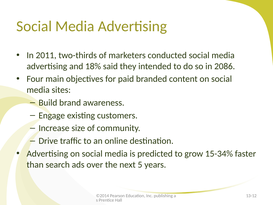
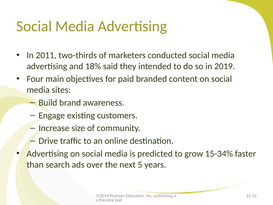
2086: 2086 -> 2019
